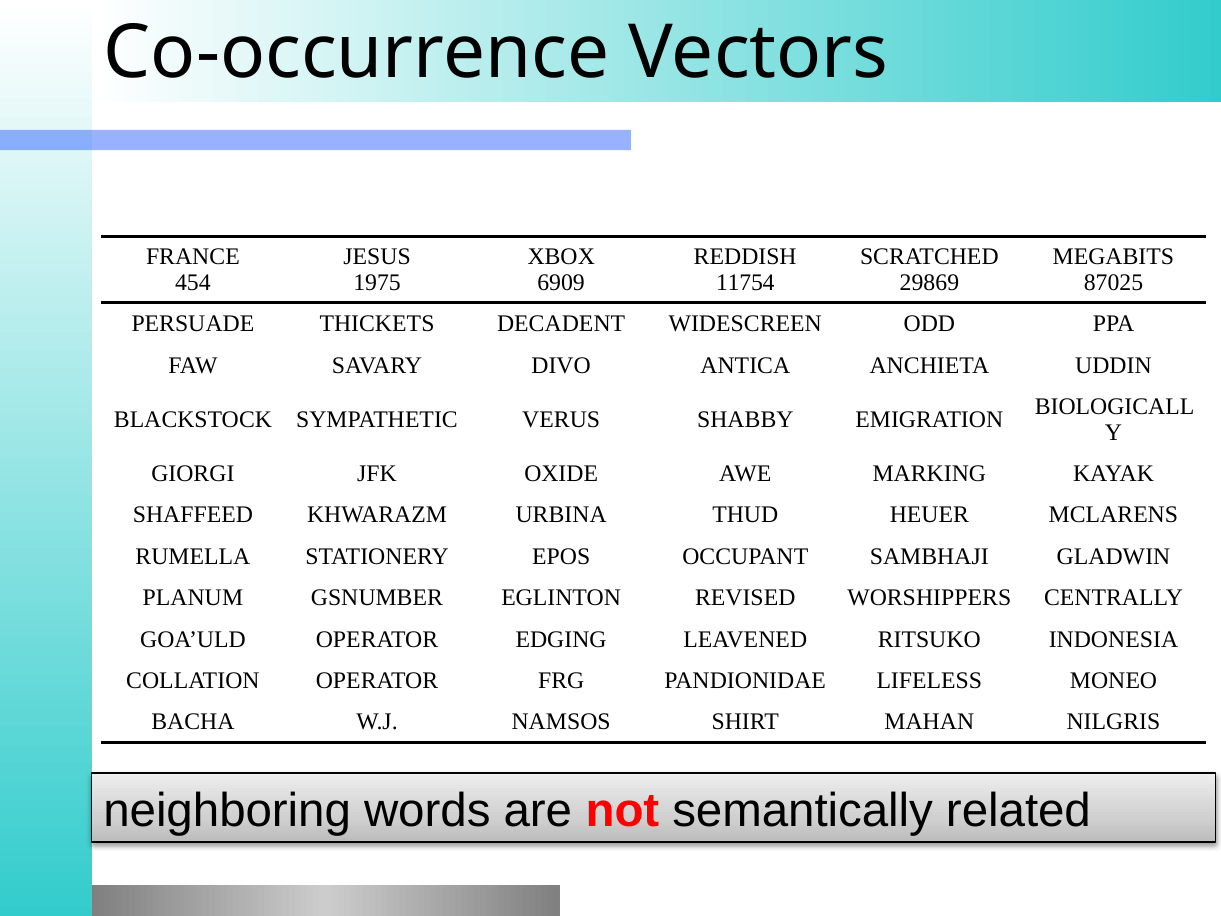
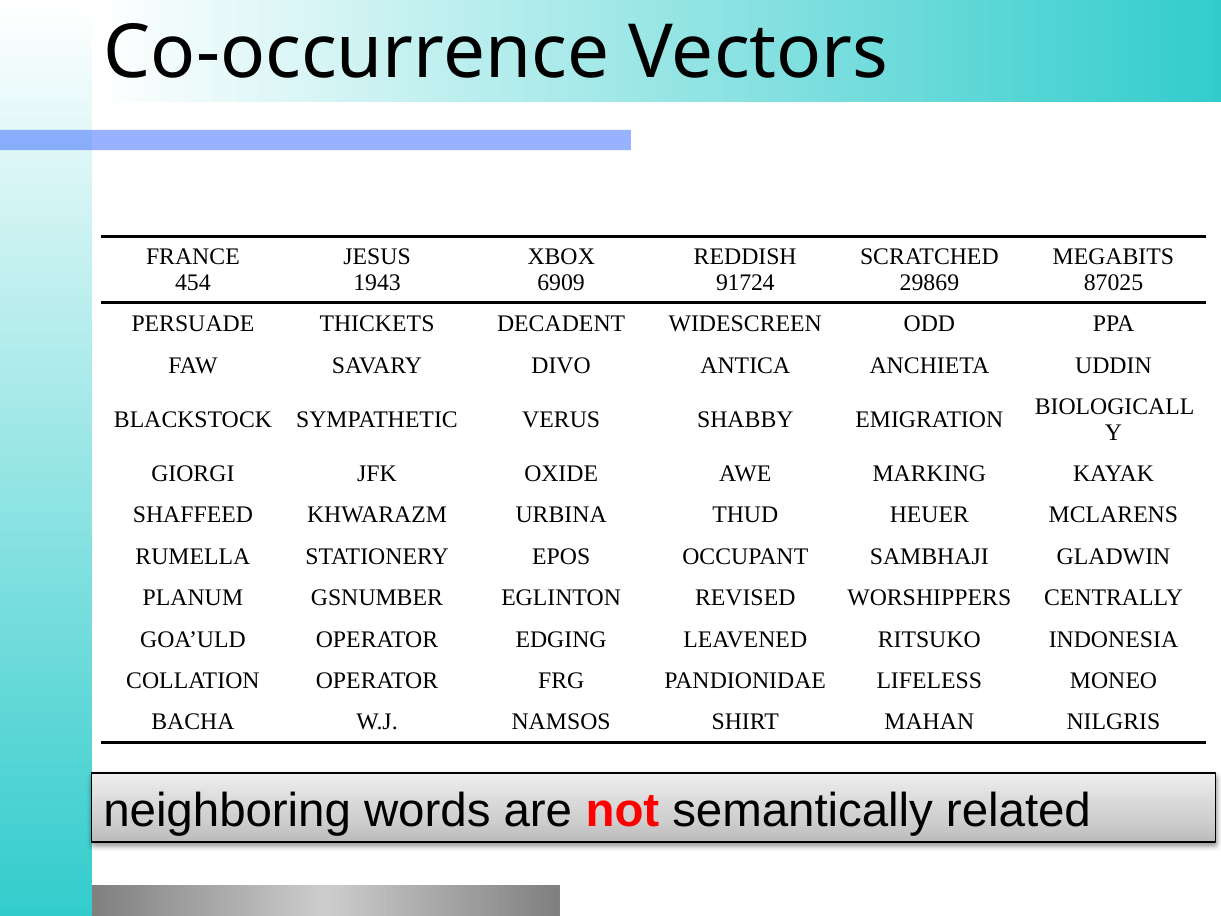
1975: 1975 -> 1943
11754: 11754 -> 91724
